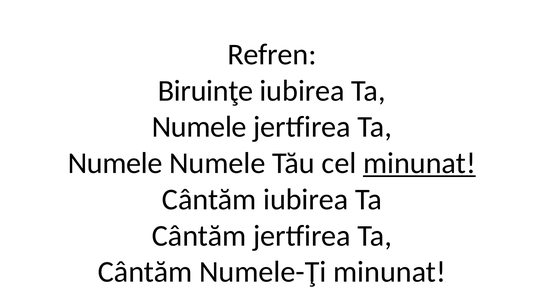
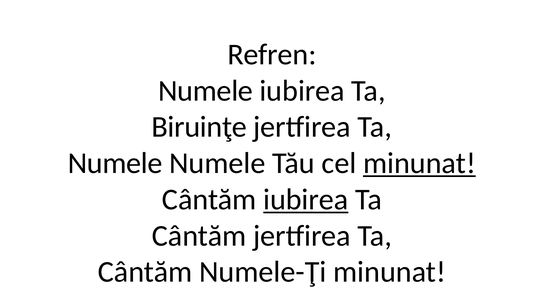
Biruinţe at (206, 91): Biruinţe -> Numele
Numele at (199, 127): Numele -> Biruinţe
iubirea at (306, 200) underline: none -> present
